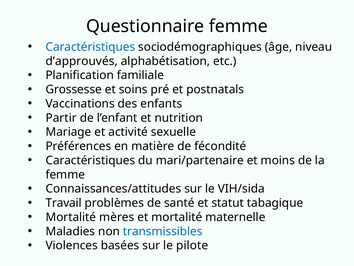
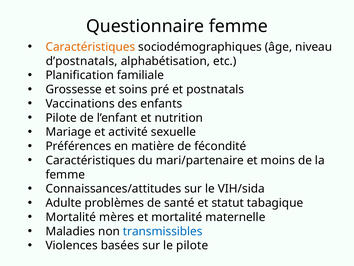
Caractéristiques at (90, 47) colour: blue -> orange
d’approuvés: d’approuvés -> d’postnatals
Partir at (61, 118): Partir -> Pilote
Travail: Travail -> Adulte
